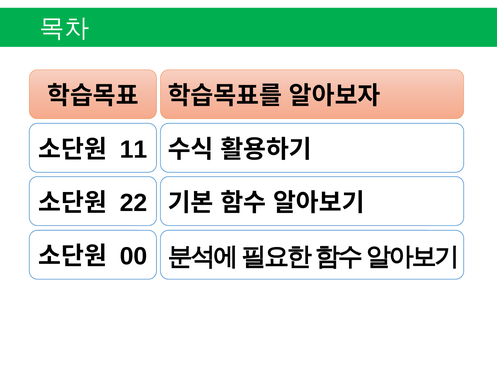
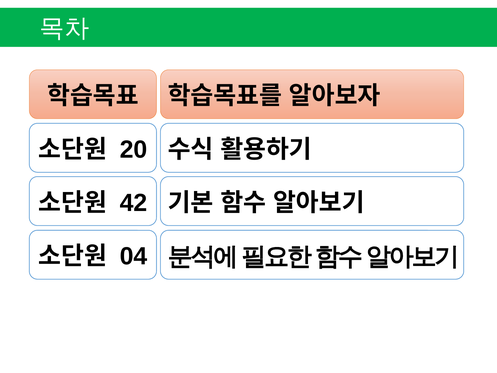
11: 11 -> 20
22: 22 -> 42
00: 00 -> 04
